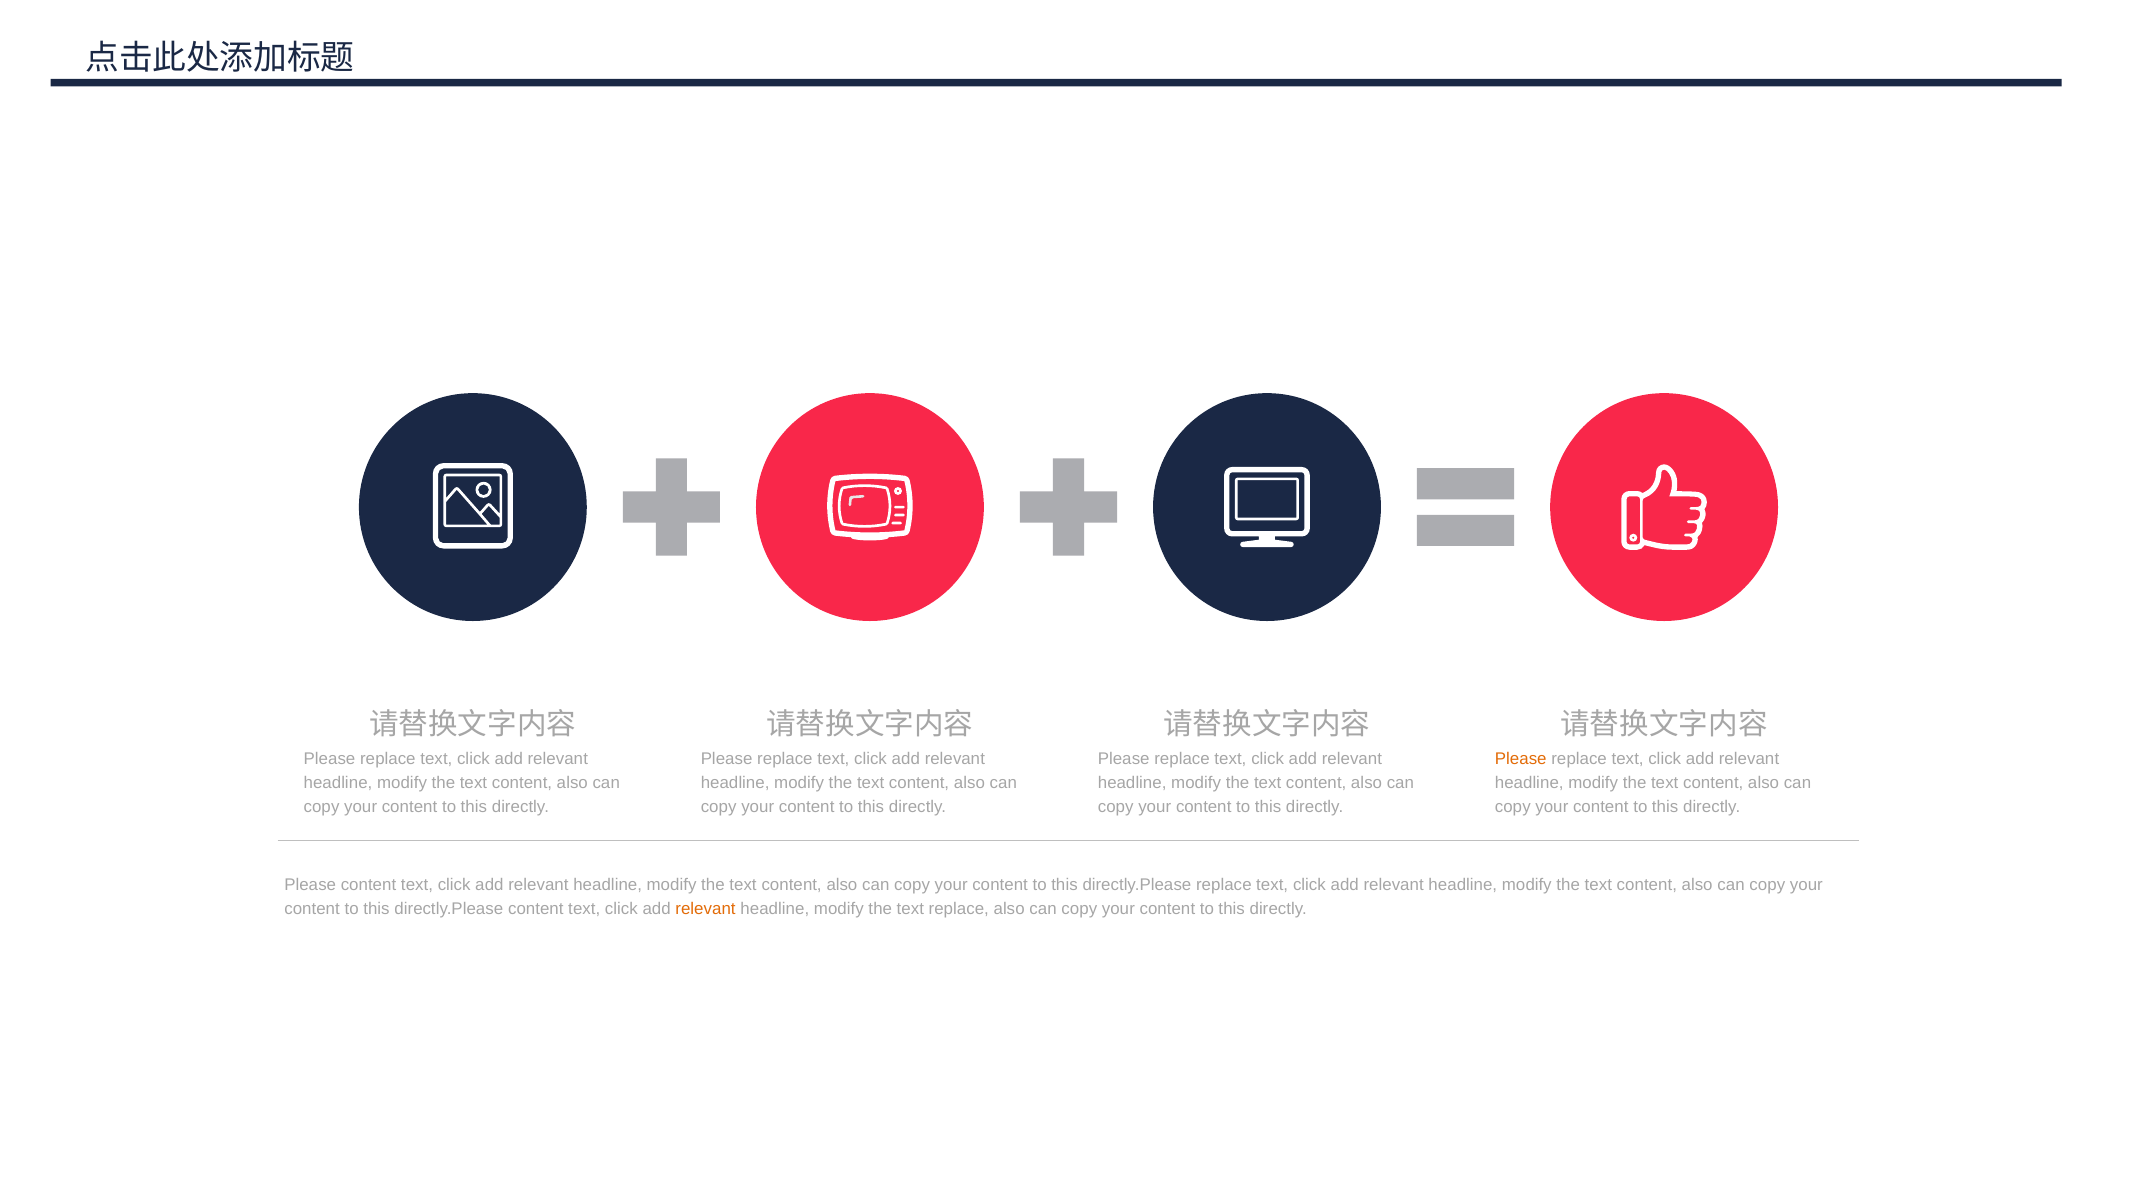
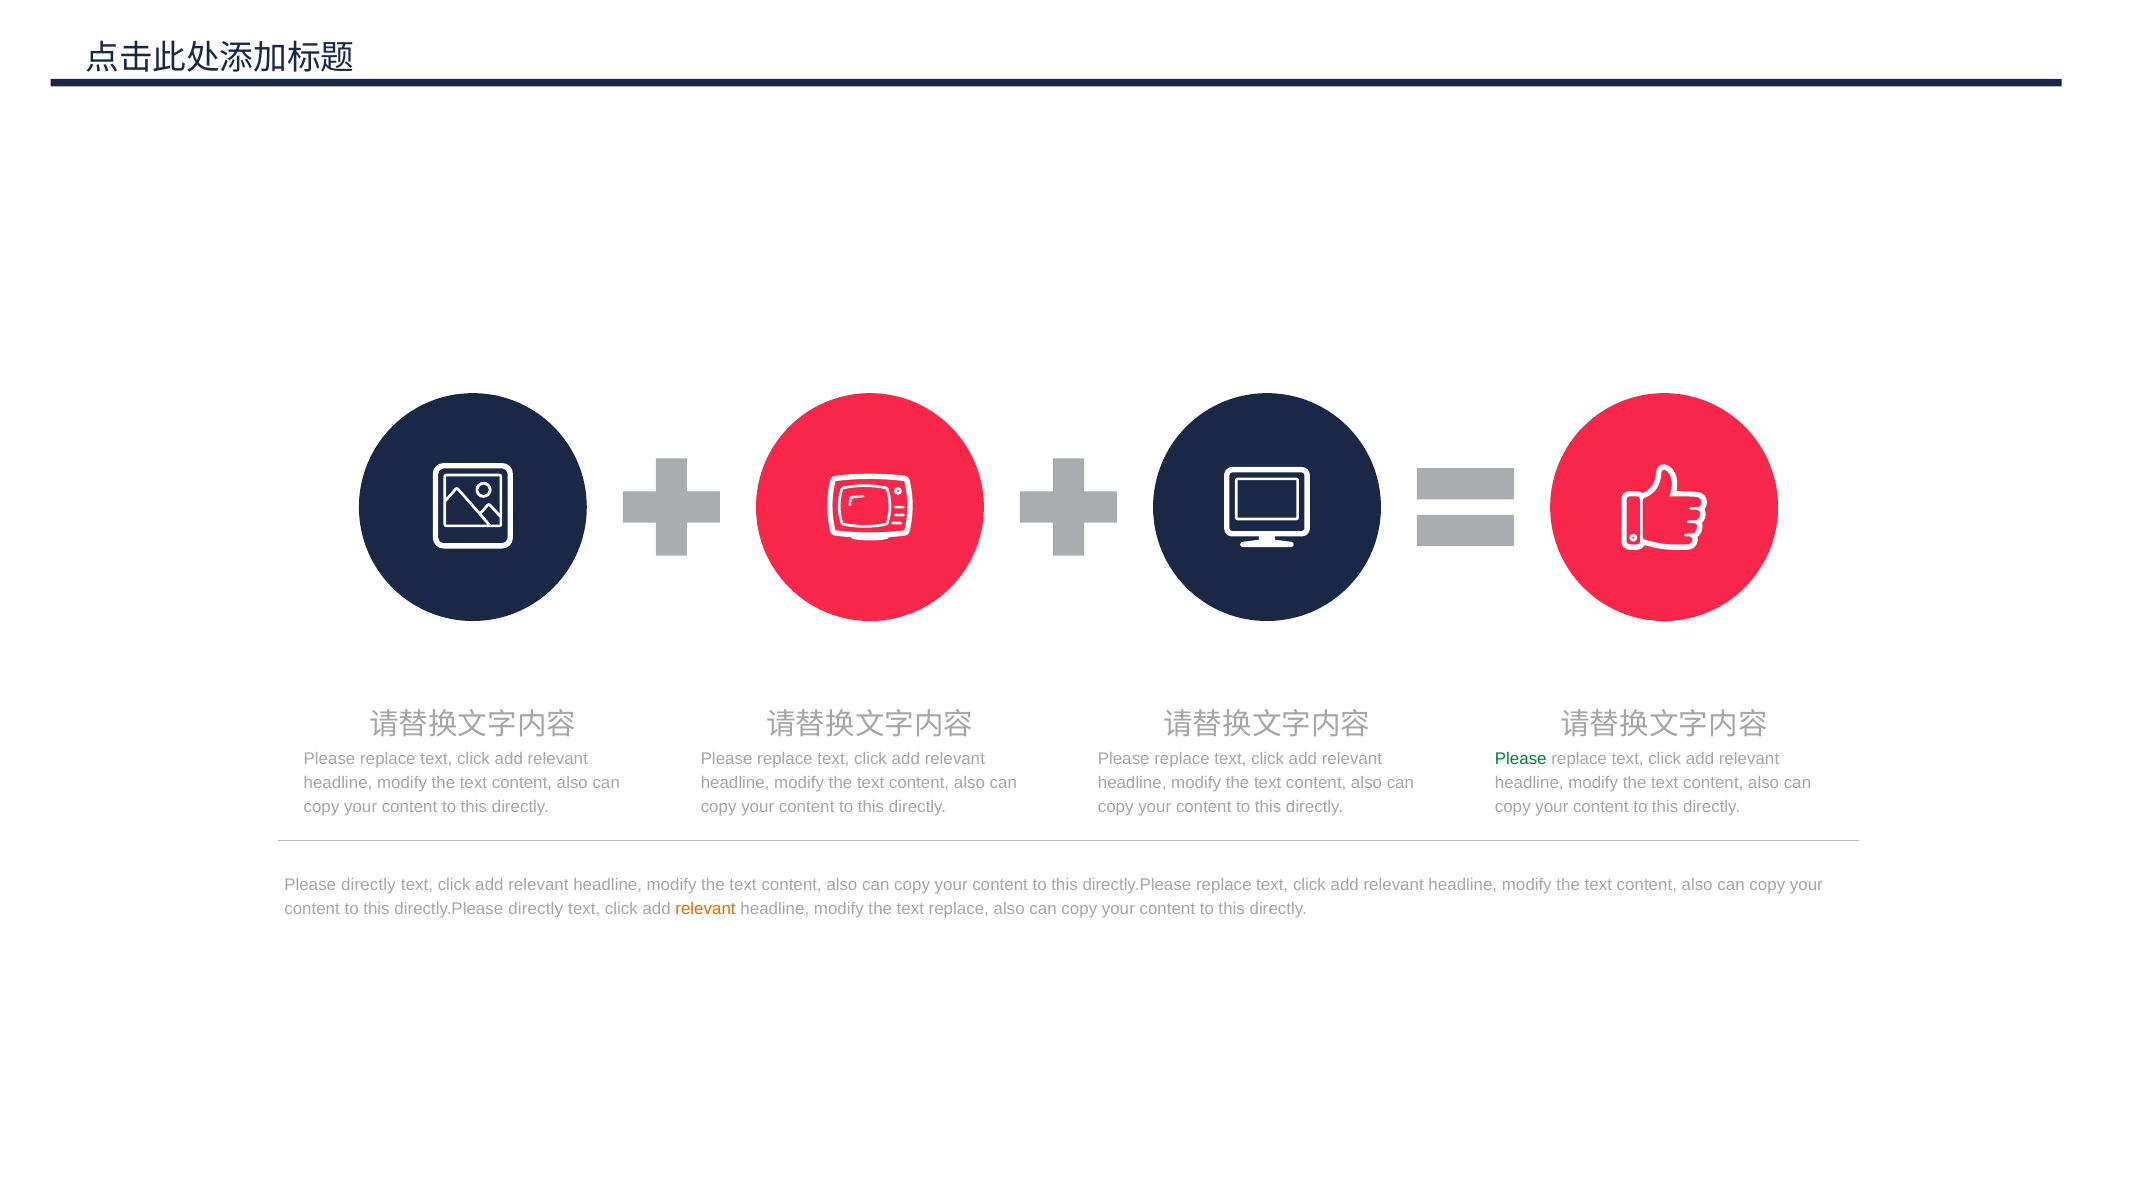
Please at (1521, 759) colour: orange -> green
Please content: content -> directly
directly.Please content: content -> directly
